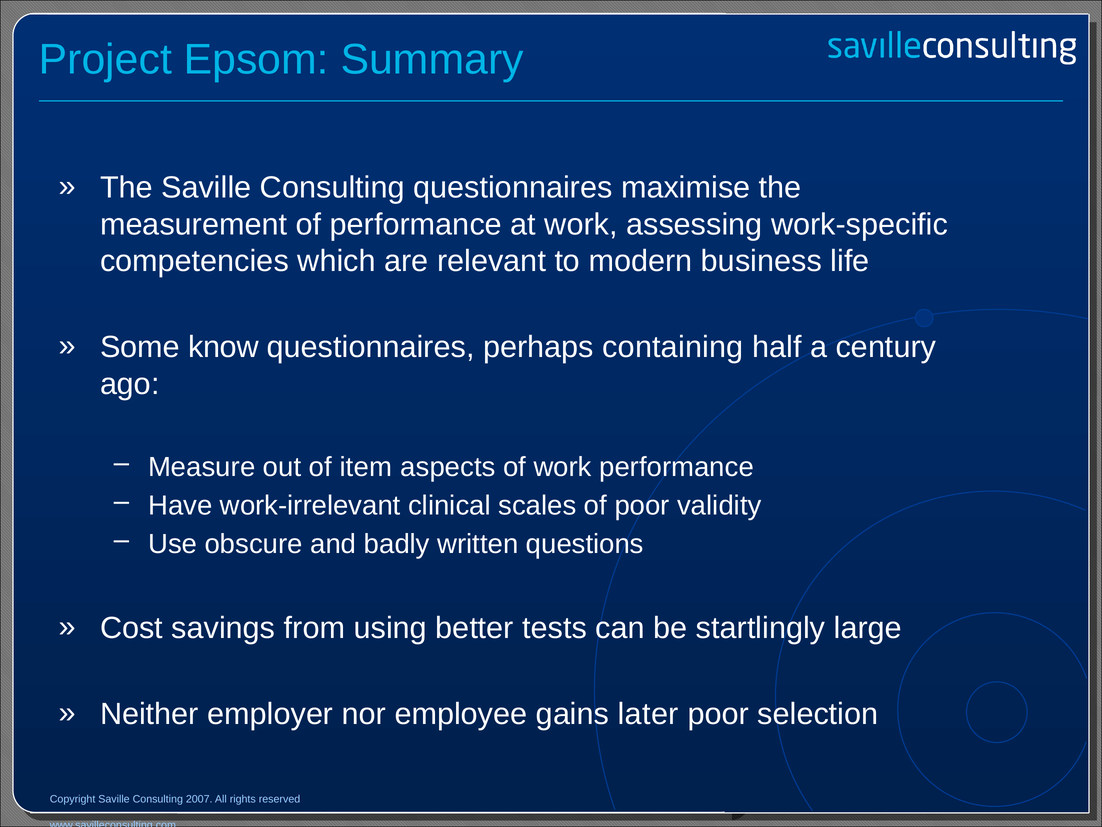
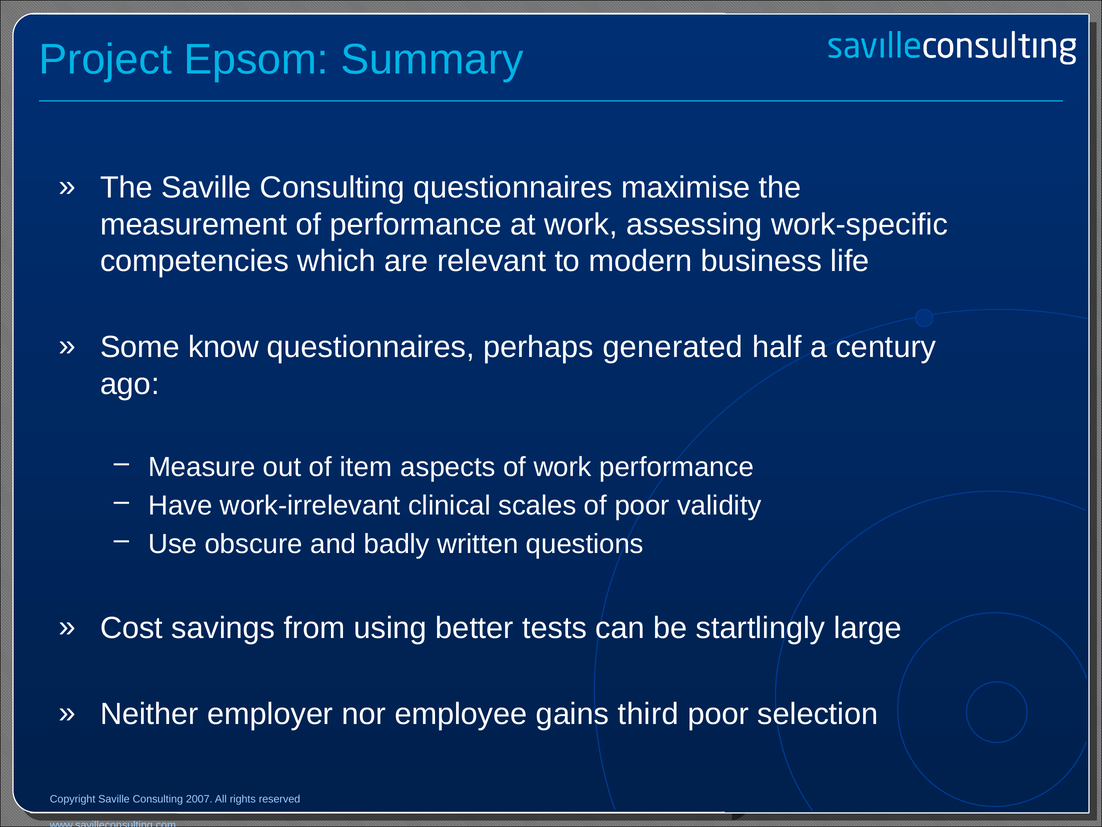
containing: containing -> generated
later: later -> third
